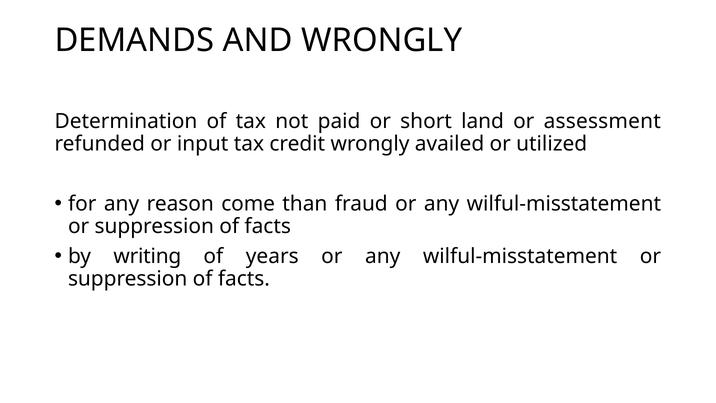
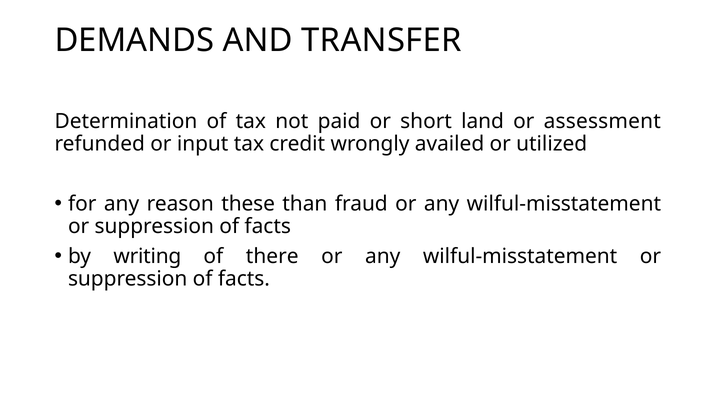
AND WRONGLY: WRONGLY -> TRANSFER
come: come -> these
years: years -> there
